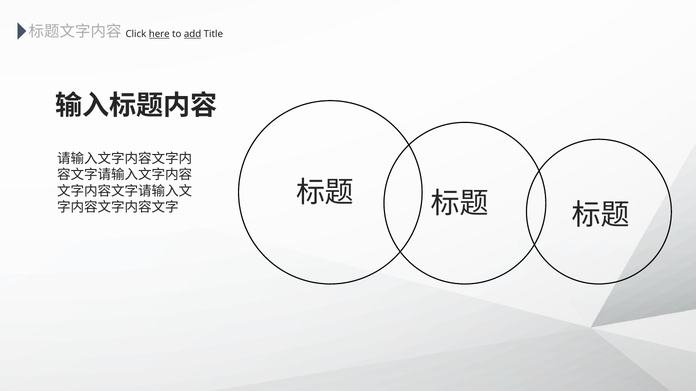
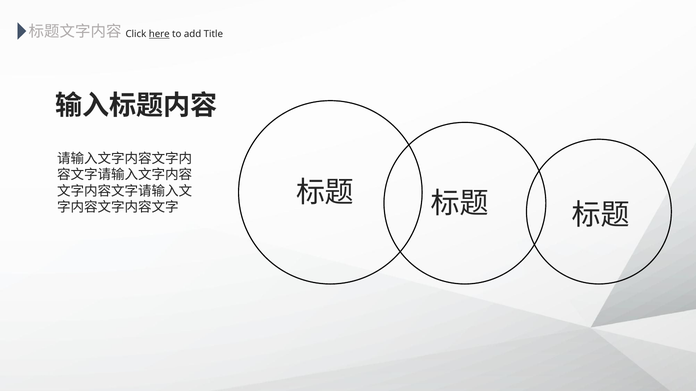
add underline: present -> none
